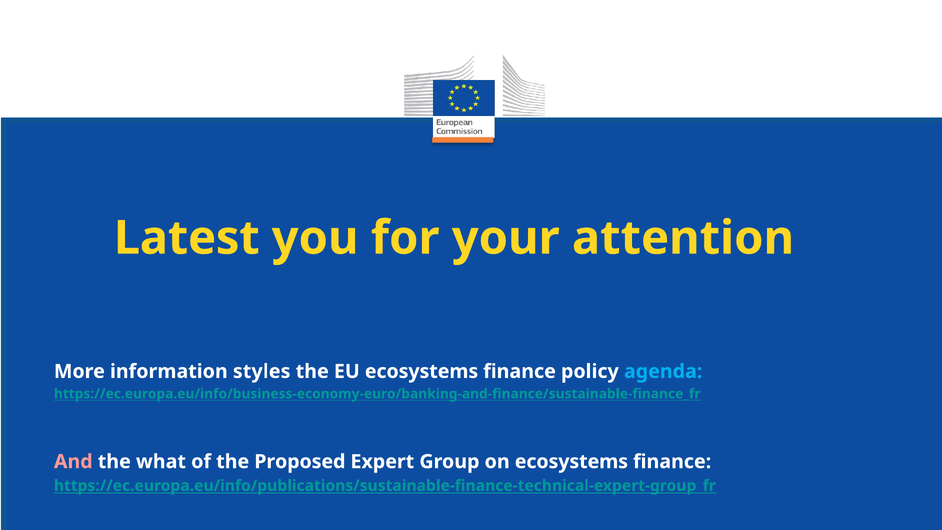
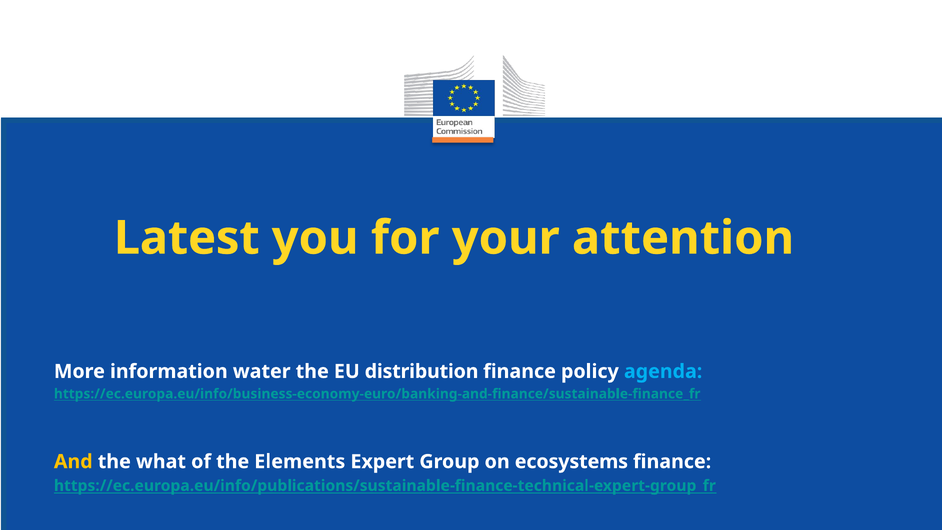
styles: styles -> water
EU ecosystems: ecosystems -> distribution
And colour: pink -> yellow
Proposed: Proposed -> Elements
